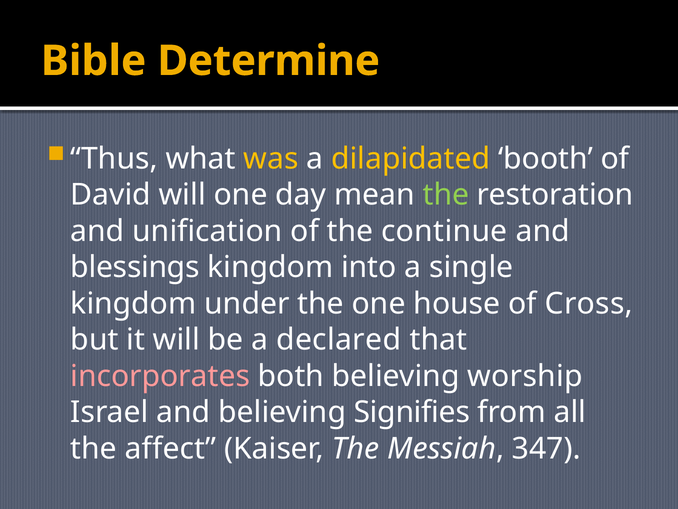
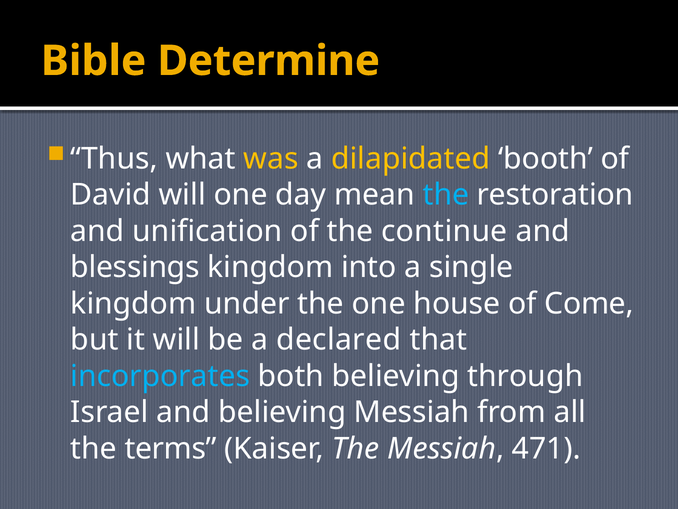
the at (446, 195) colour: light green -> light blue
Cross: Cross -> Come
incorporates colour: pink -> light blue
worship: worship -> through
believing Signifies: Signifies -> Messiah
affect: affect -> terms
347: 347 -> 471
